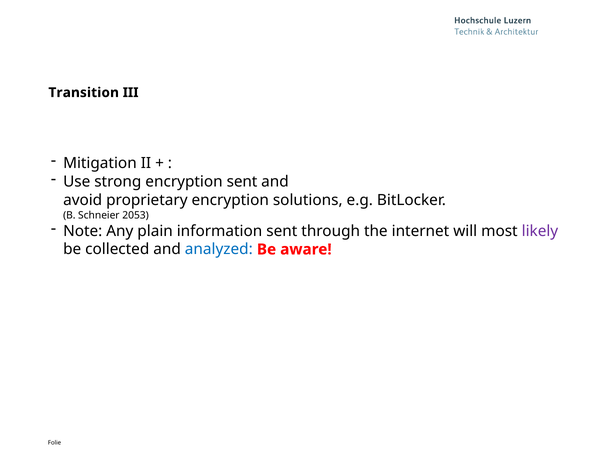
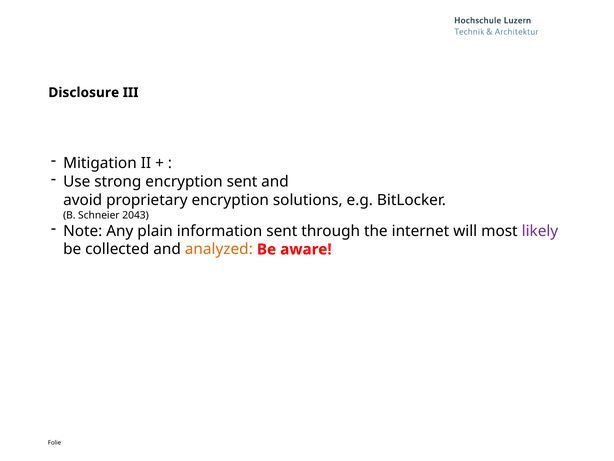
Transition: Transition -> Disclosure
2053: 2053 -> 2043
analyzed colour: blue -> orange
